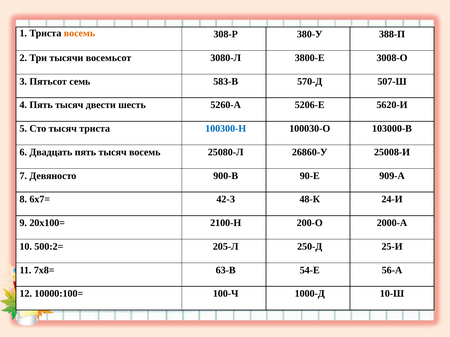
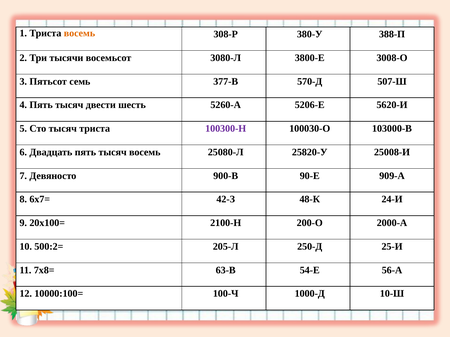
583-В: 583-В -> 377-В
100300-Н colour: blue -> purple
26860-У: 26860-У -> 25820-У
